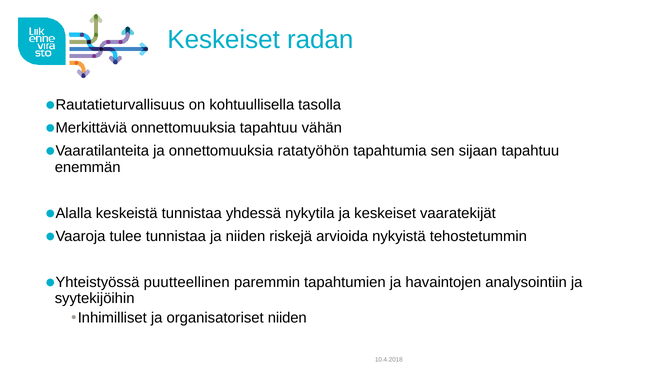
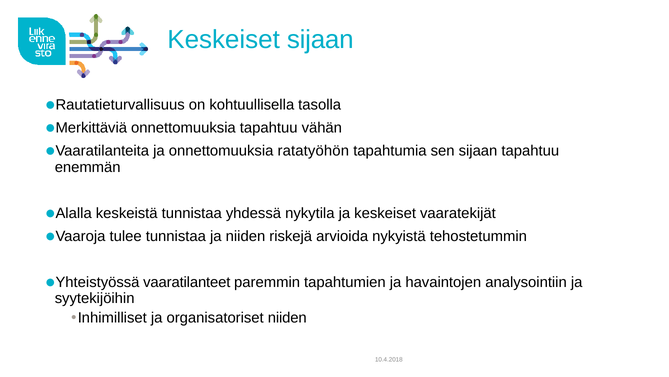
Keskeiset radan: radan -> sijaan
puutteellinen: puutteellinen -> vaaratilanteet
